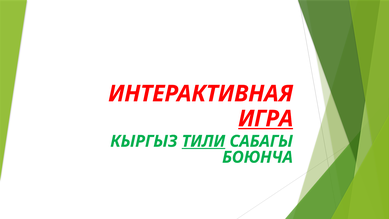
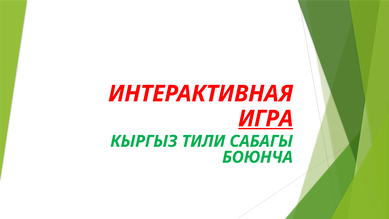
ТИЛИ underline: present -> none
